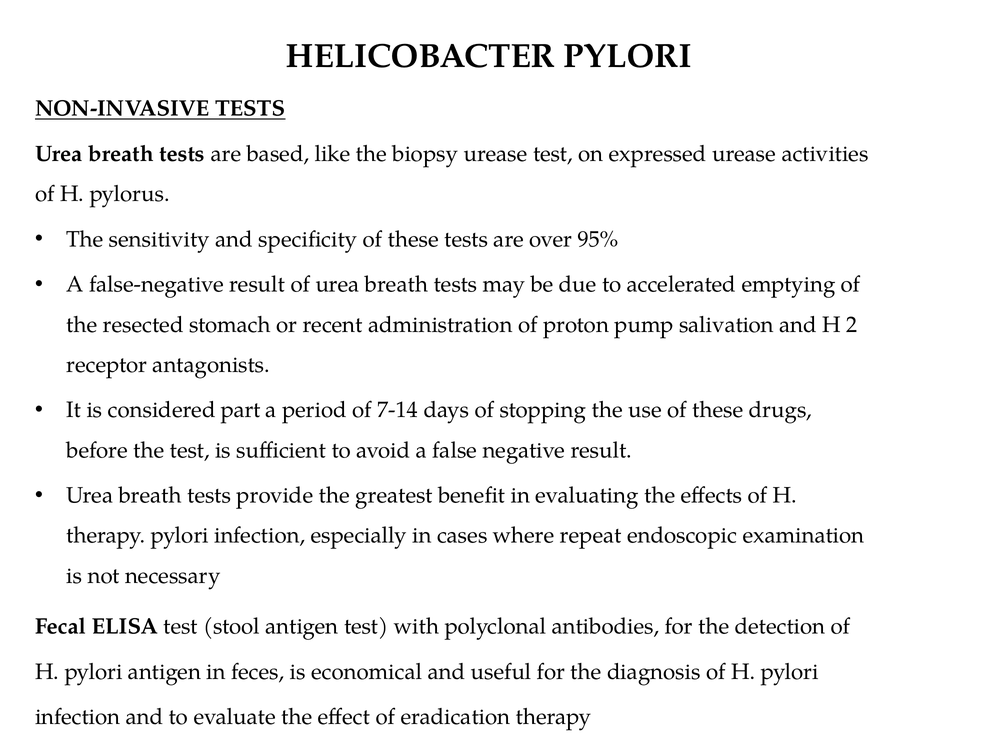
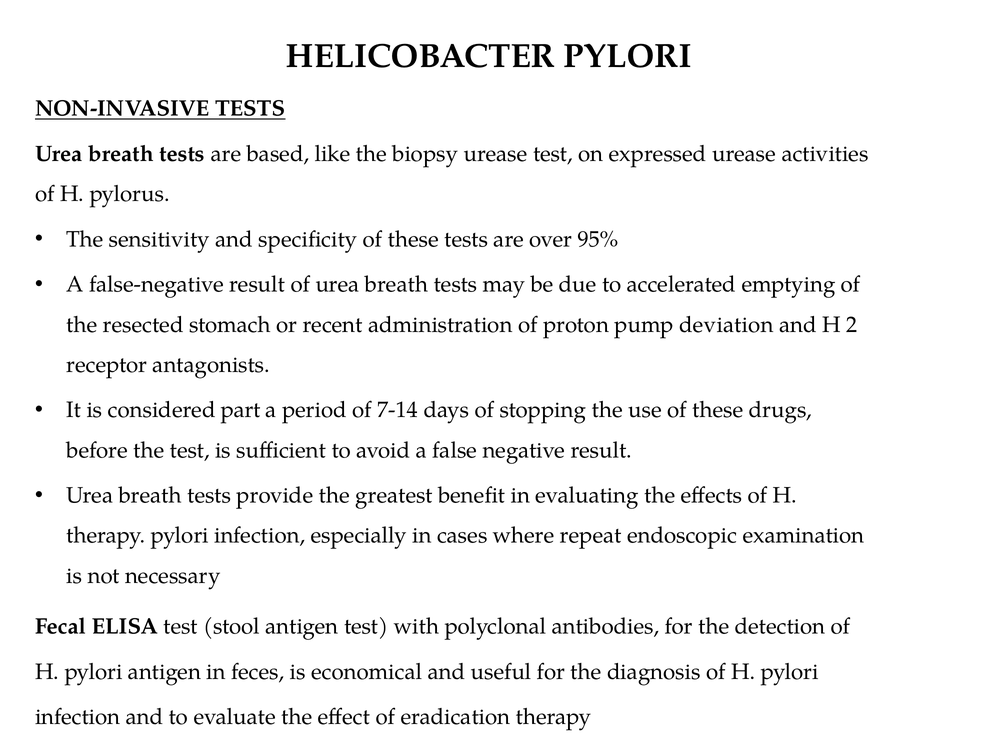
salivation: salivation -> deviation
